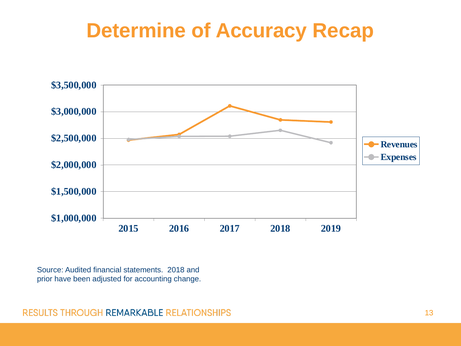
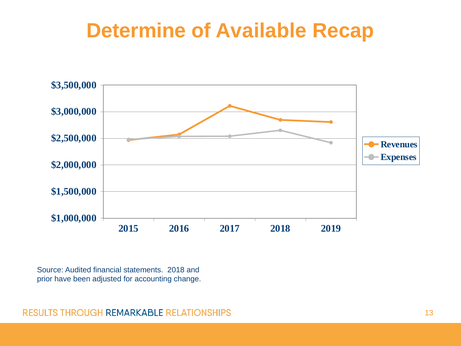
Accuracy: Accuracy -> Available
